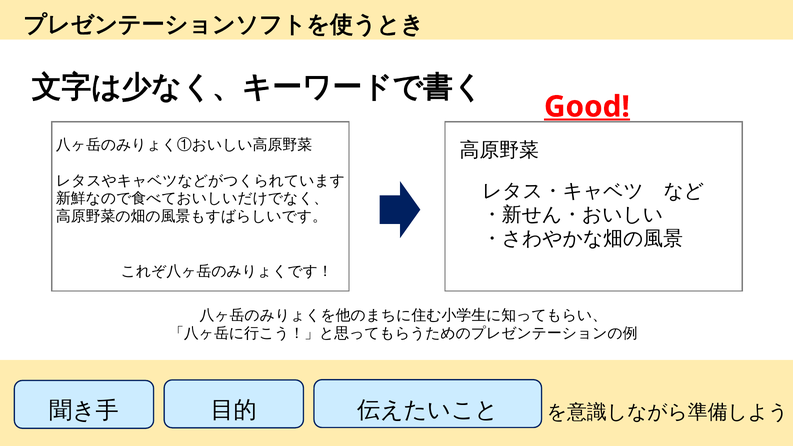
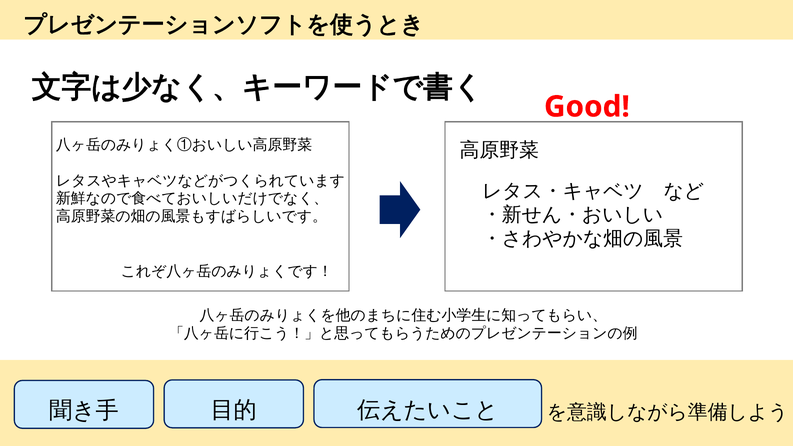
Good underline: present -> none
